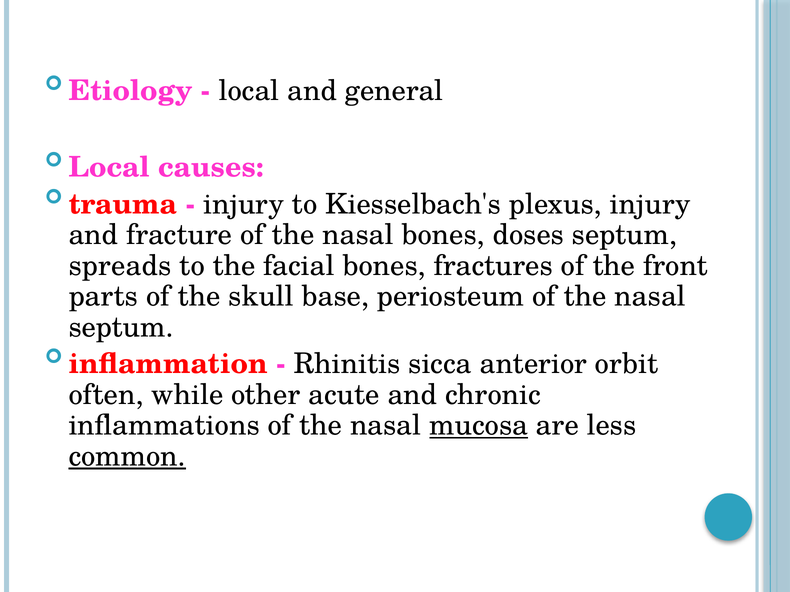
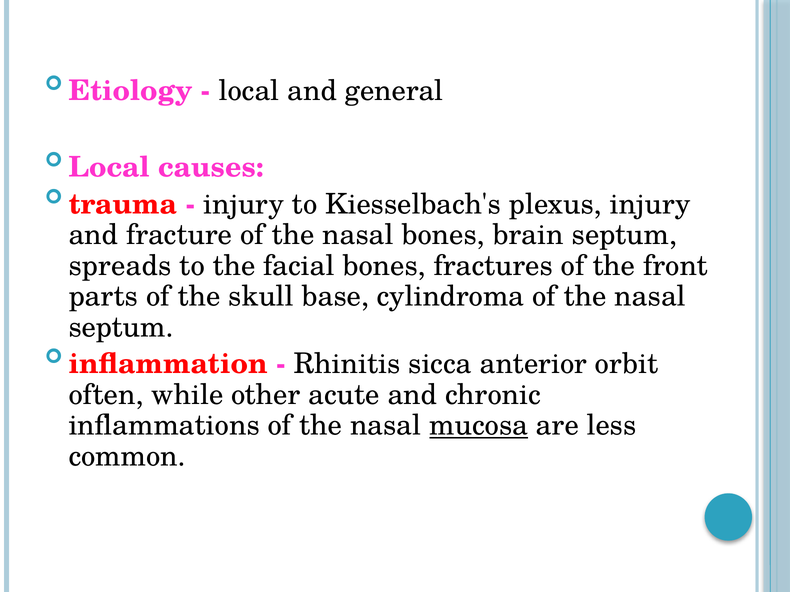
doses: doses -> brain
periosteum: periosteum -> cylindroma
common underline: present -> none
